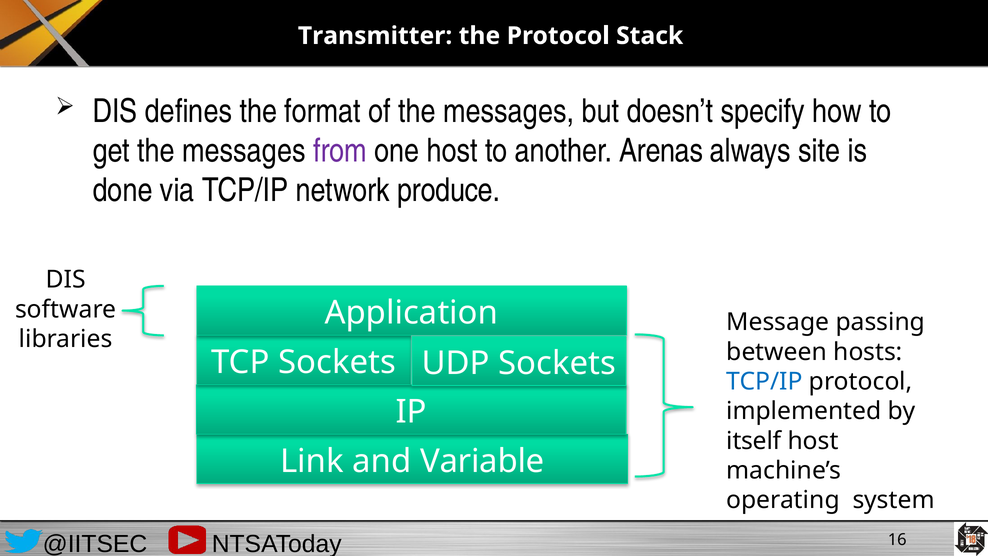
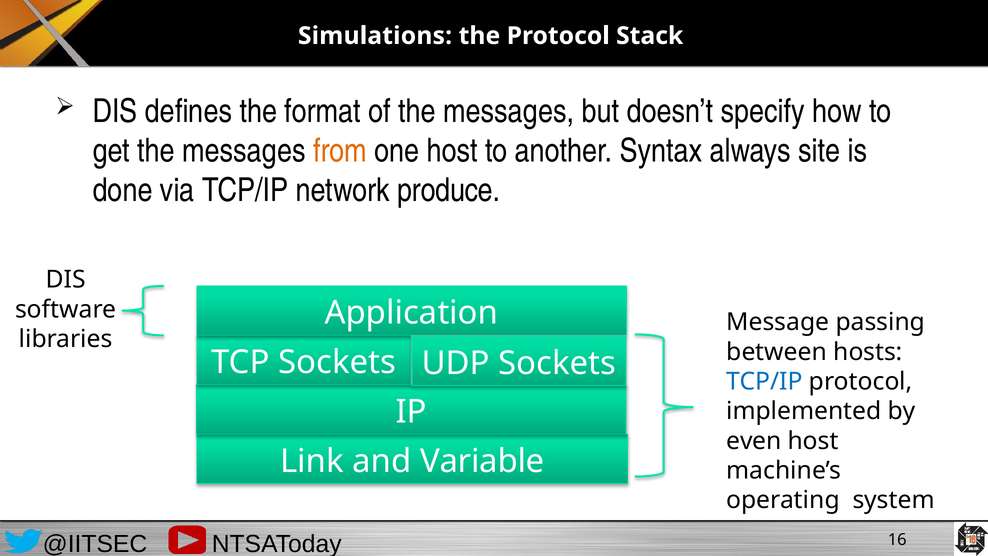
Transmitter: Transmitter -> Simulations
from colour: purple -> orange
Arenas: Arenas -> Syntax
itself: itself -> even
